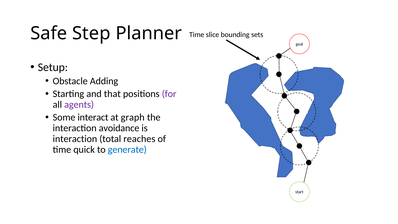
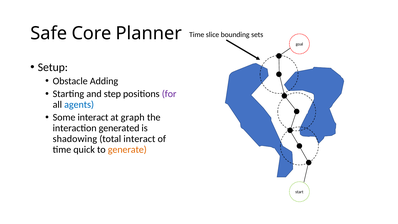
Step: Step -> Core
that: that -> step
agents colour: purple -> blue
avoidance: avoidance -> generated
interaction at (75, 139): interaction -> shadowing
total reaches: reaches -> interact
generate colour: blue -> orange
